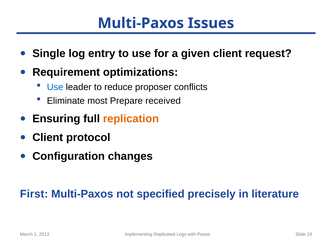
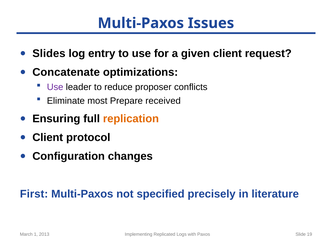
Single: Single -> Slides
Requirement: Requirement -> Concatenate
Use at (55, 87) colour: blue -> purple
